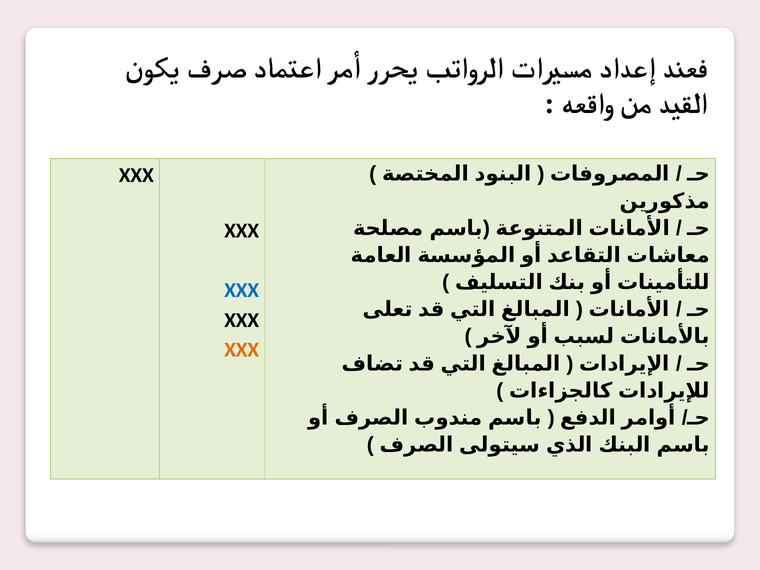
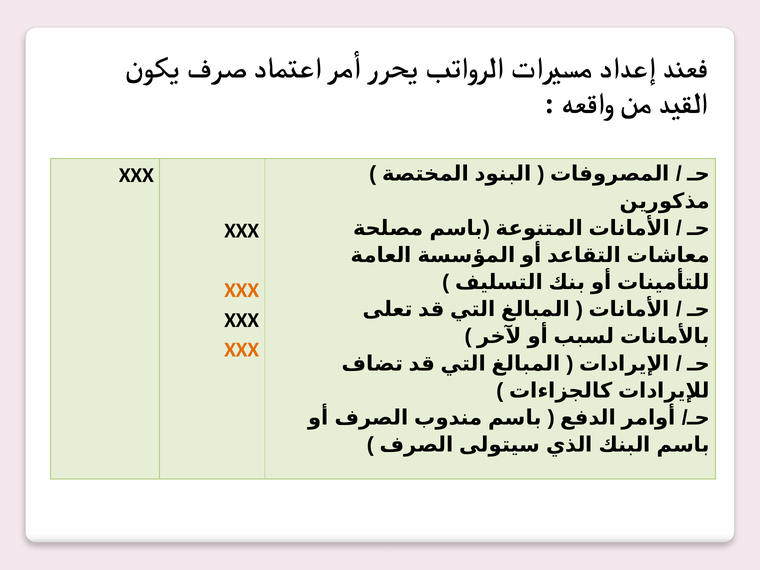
XXX at (242, 290) colour: blue -> orange
